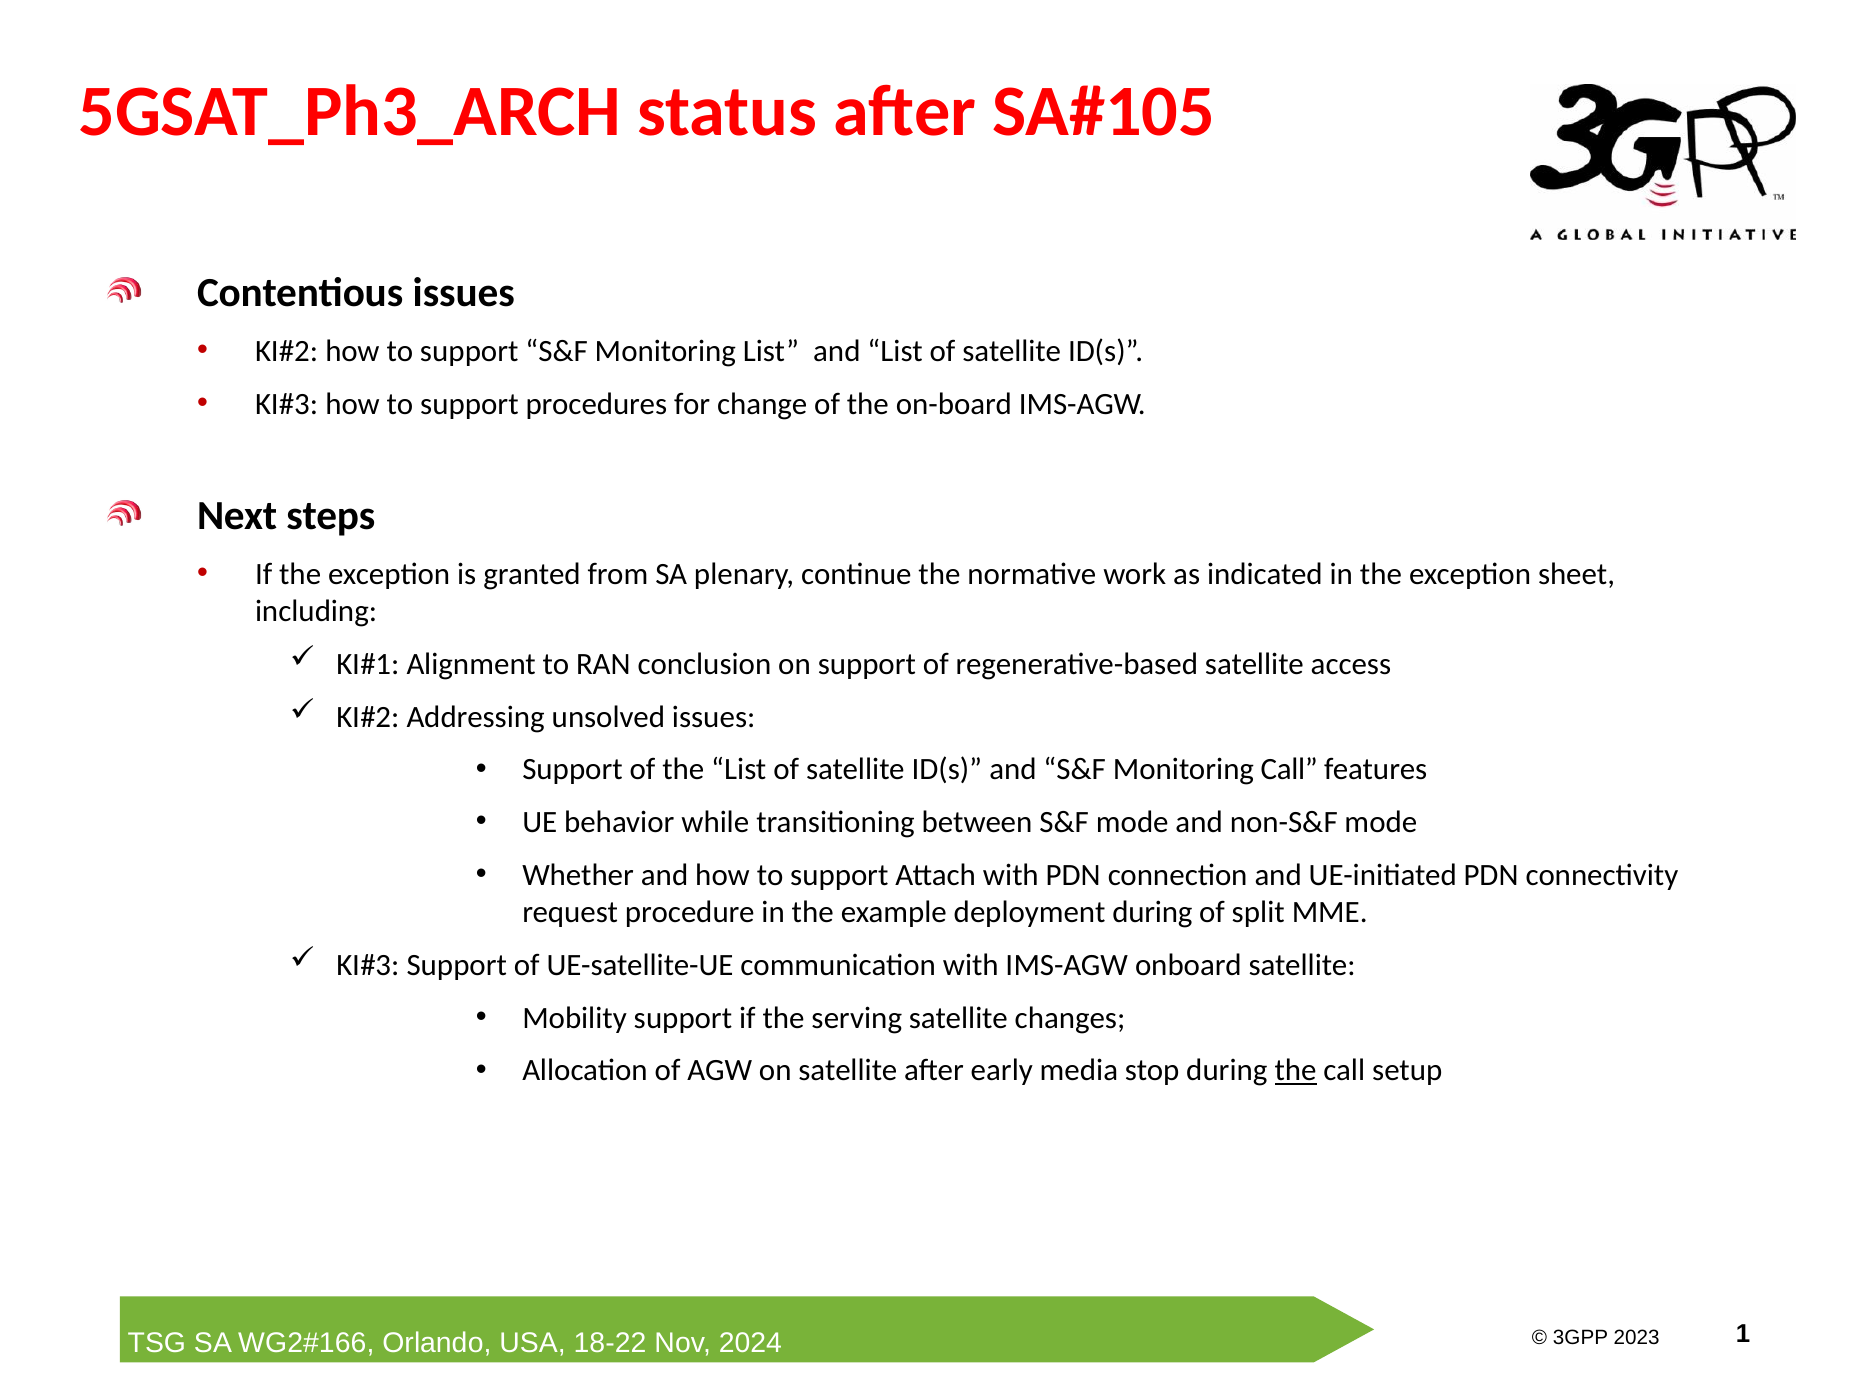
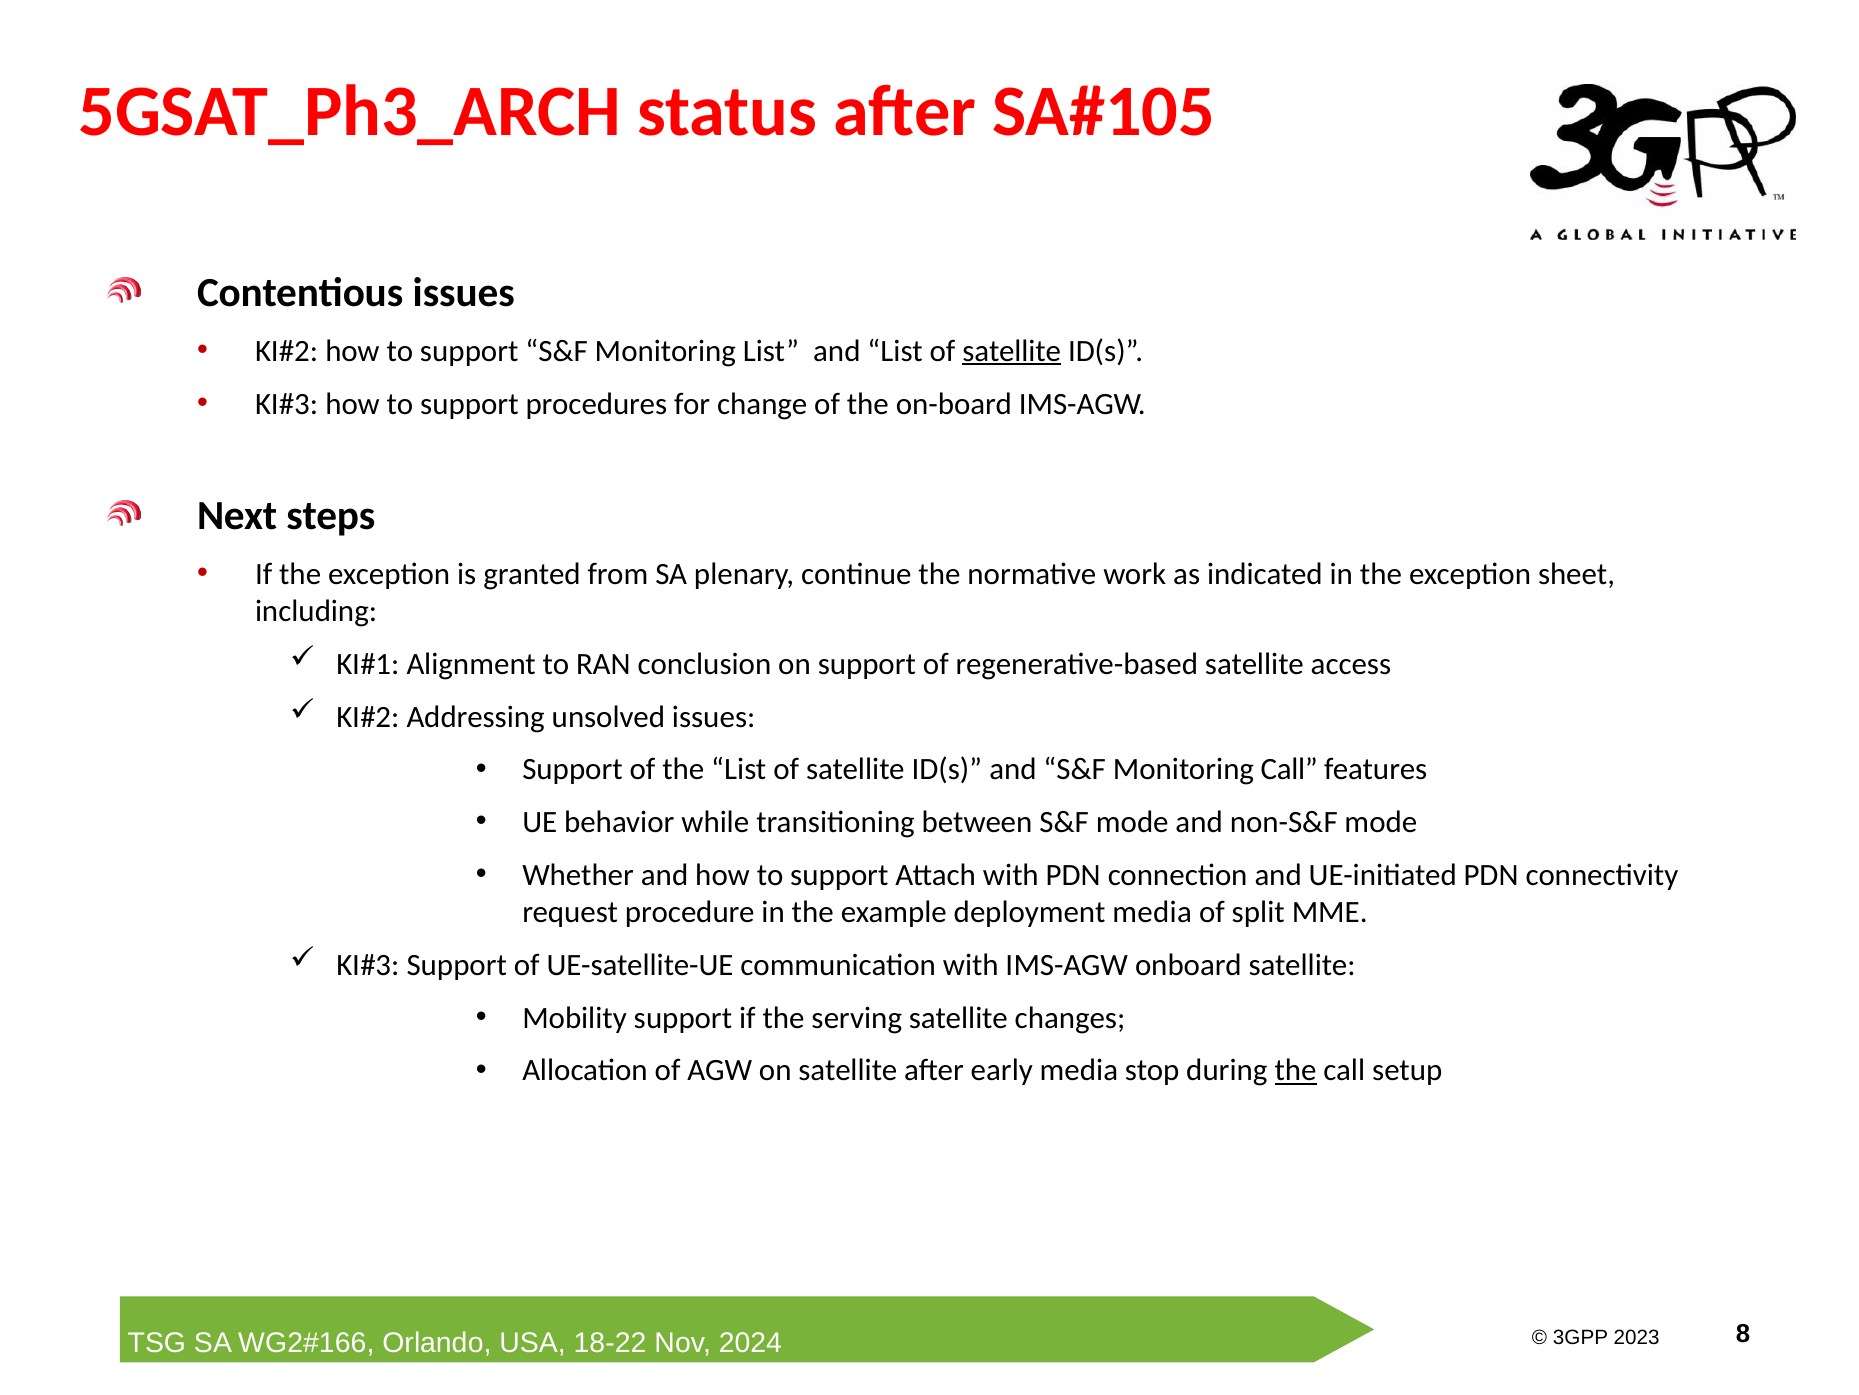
satellite at (1012, 351) underline: none -> present
deployment during: during -> media
1: 1 -> 8
